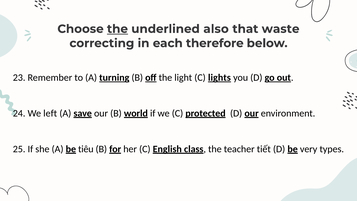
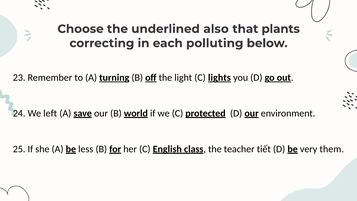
the at (117, 29) underline: present -> none
waste: waste -> plants
therefore: therefore -> polluting
tiêu: tiêu -> less
types: types -> them
